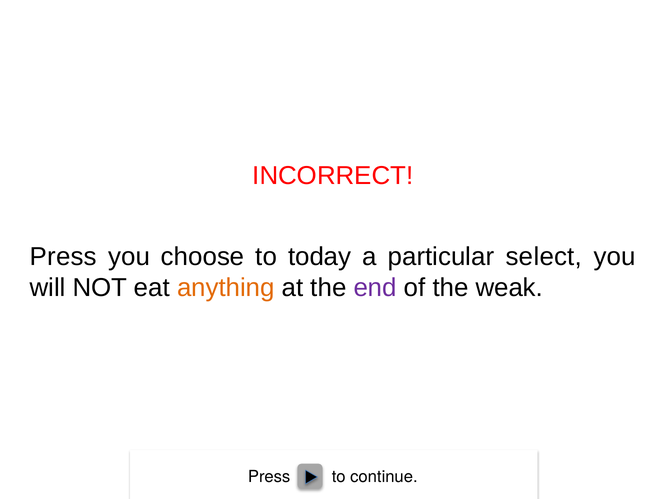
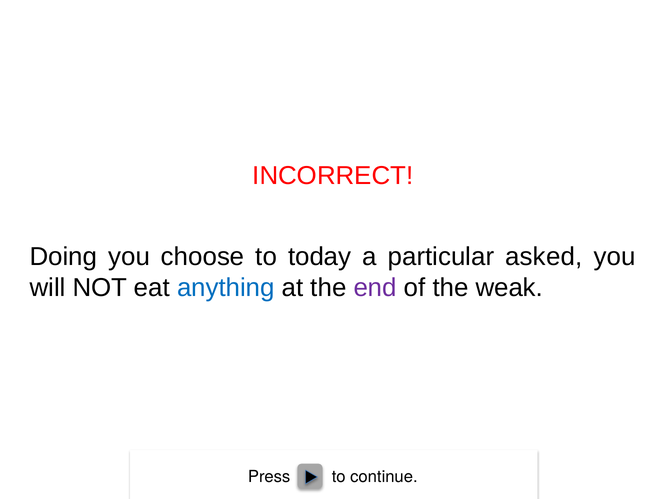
Press at (63, 257): Press -> Doing
select: select -> asked
anything colour: orange -> blue
